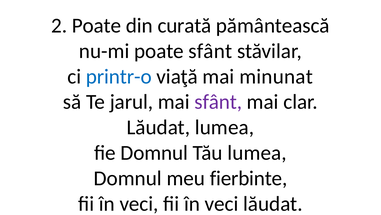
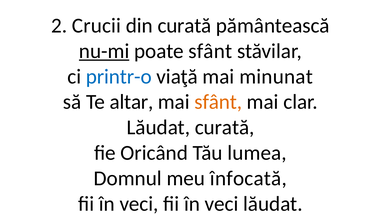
2 Poate: Poate -> Crucii
nu-mi underline: none -> present
jarul: jarul -> altar
sfânt at (218, 102) colour: purple -> orange
Lăudat lumea: lumea -> curată
fie Domnul: Domnul -> Oricând
fierbinte: fierbinte -> înfocată
